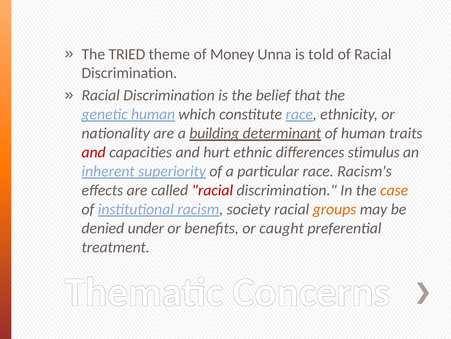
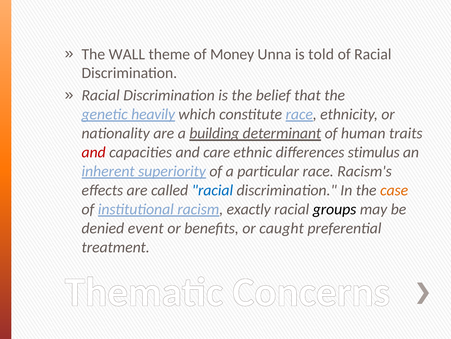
TRIED: TRIED -> WALL
genetic human: human -> heavily
hurt: hurt -> care
racial at (212, 190) colour: red -> blue
society: society -> exactly
groups colour: orange -> black
under: under -> event
